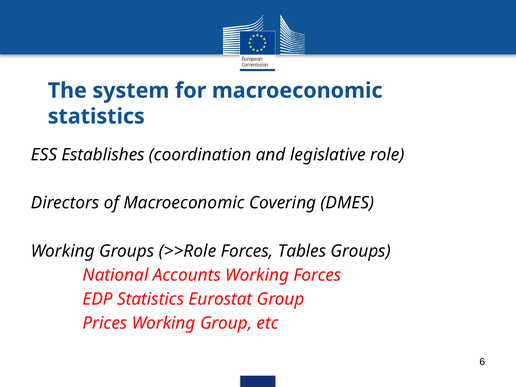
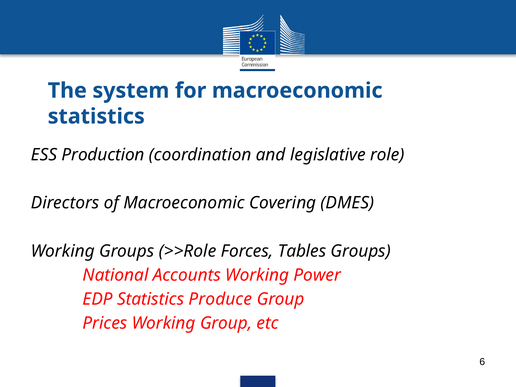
Establishes: Establishes -> Production
Working Forces: Forces -> Power
Eurostat: Eurostat -> Produce
